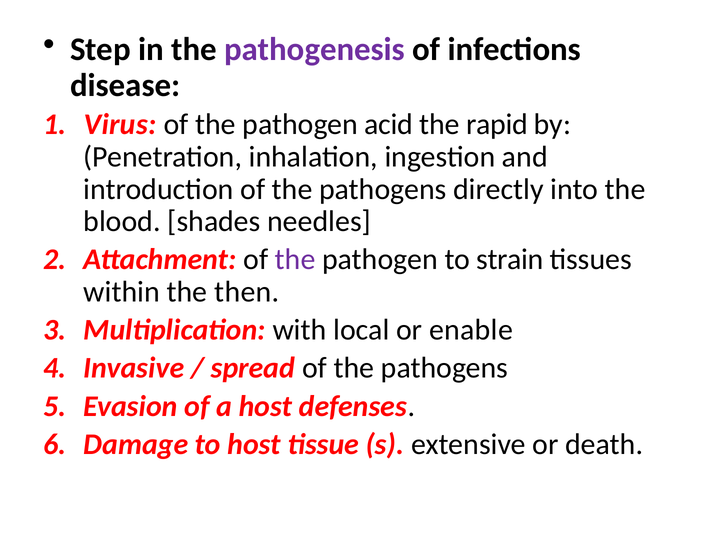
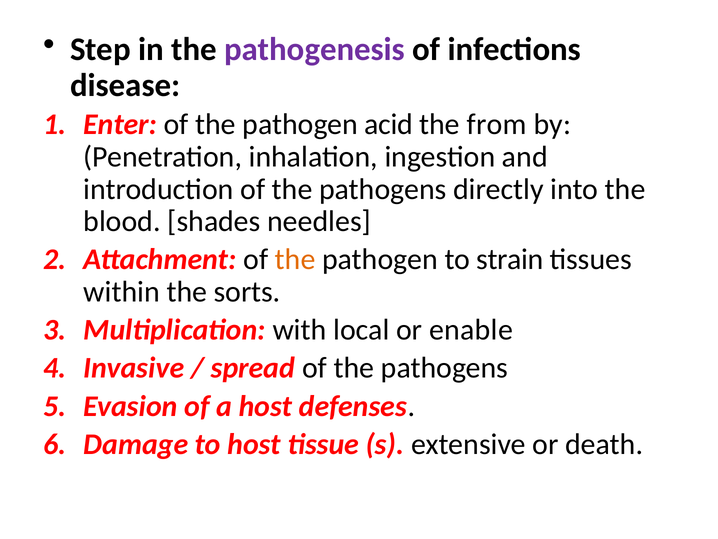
Virus: Virus -> Enter
rapid: rapid -> from
the at (295, 259) colour: purple -> orange
then: then -> sorts
